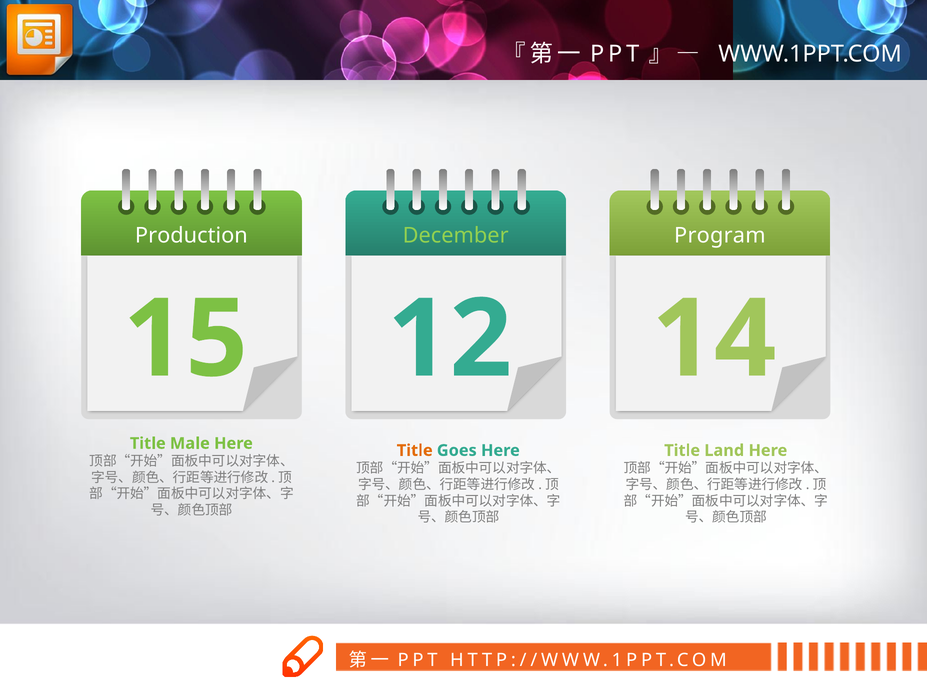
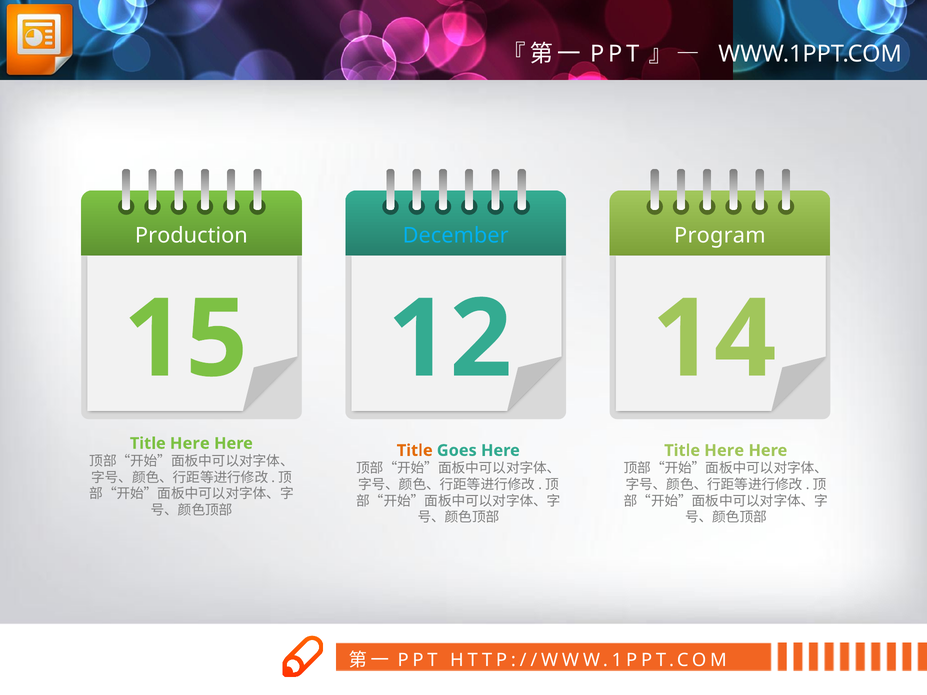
December colour: light green -> light blue
Male at (190, 444): Male -> Here
Land at (724, 451): Land -> Here
